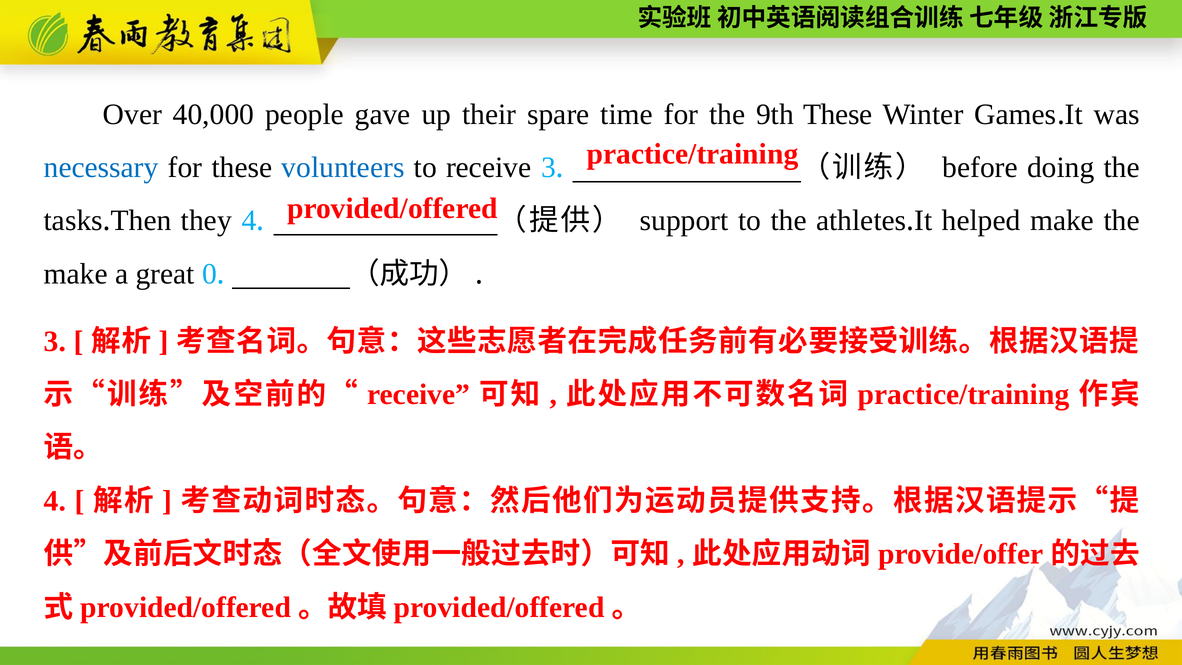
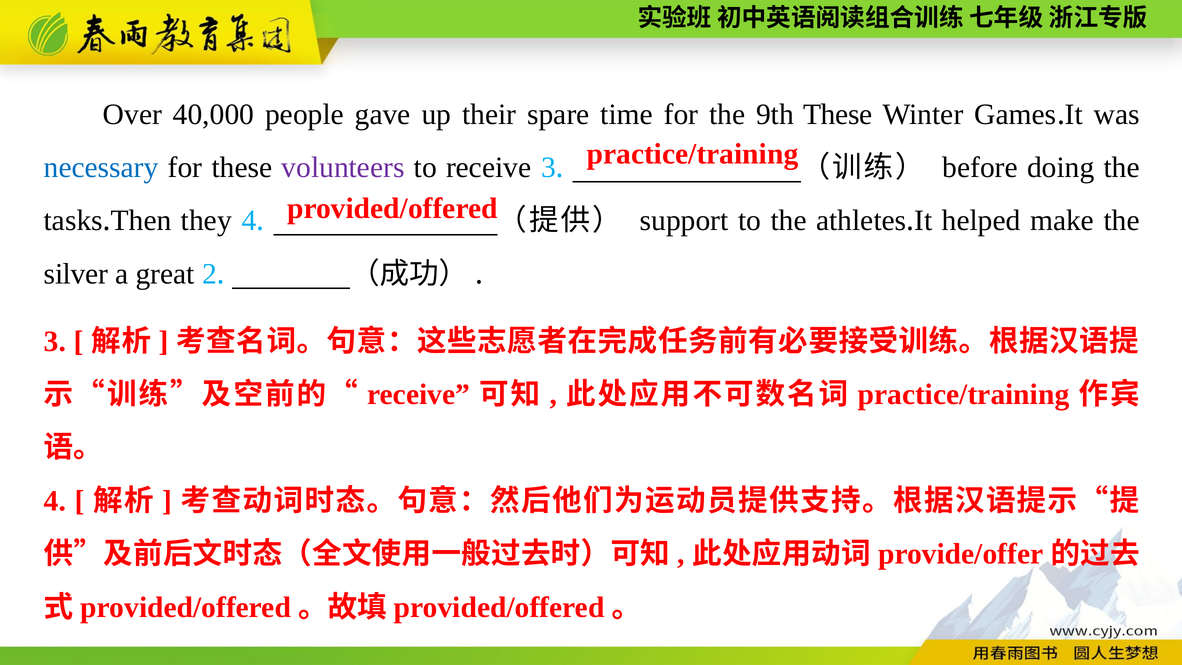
volunteers colour: blue -> purple
make at (76, 274): make -> silver
0: 0 -> 2
